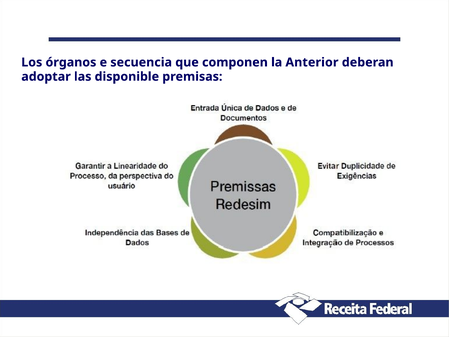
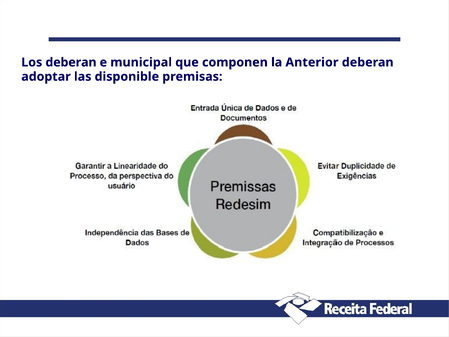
Los órganos: órganos -> deberan
secuencia: secuencia -> municipal
